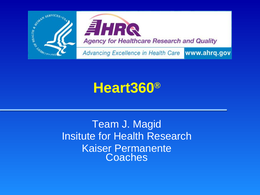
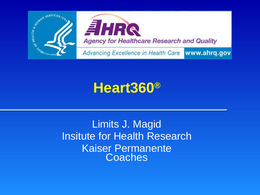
Team: Team -> Limits
